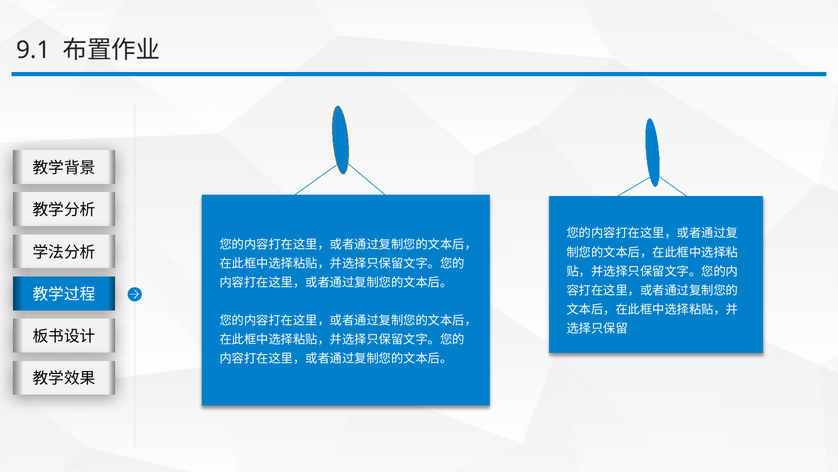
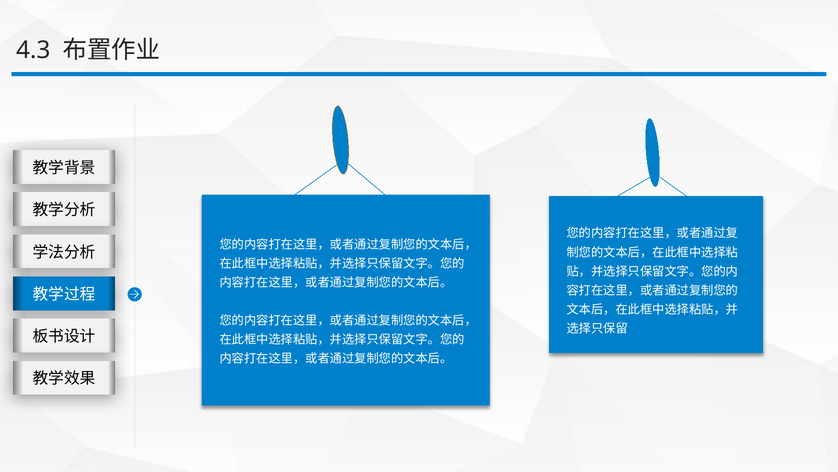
9.1: 9.1 -> 4.3
